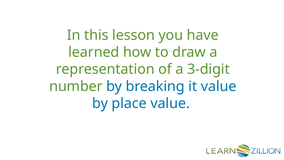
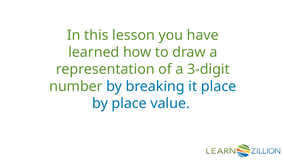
it value: value -> place
